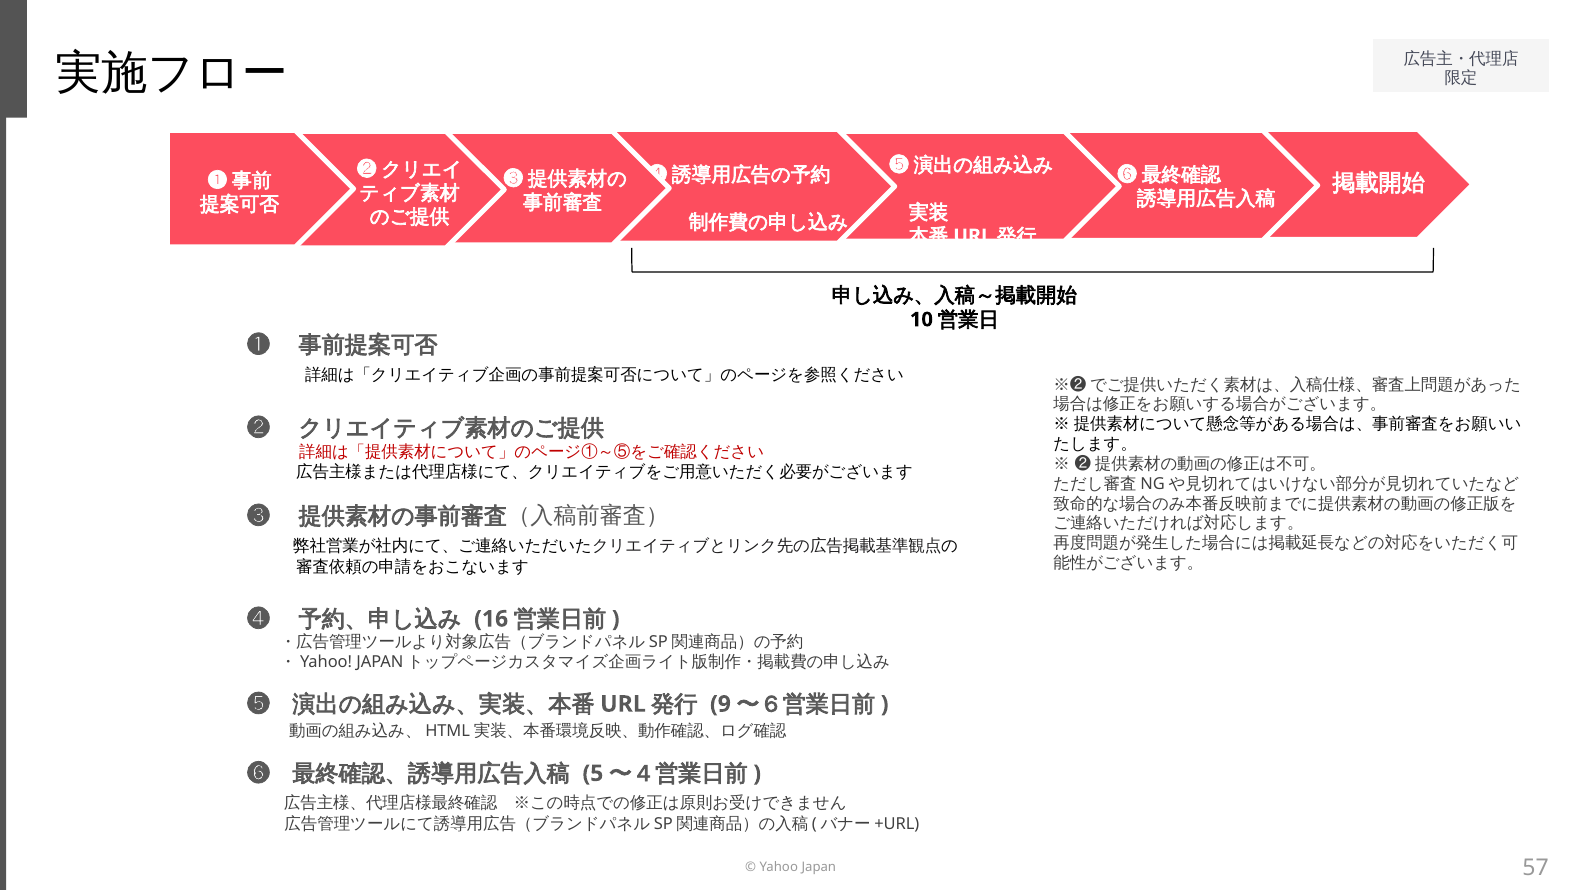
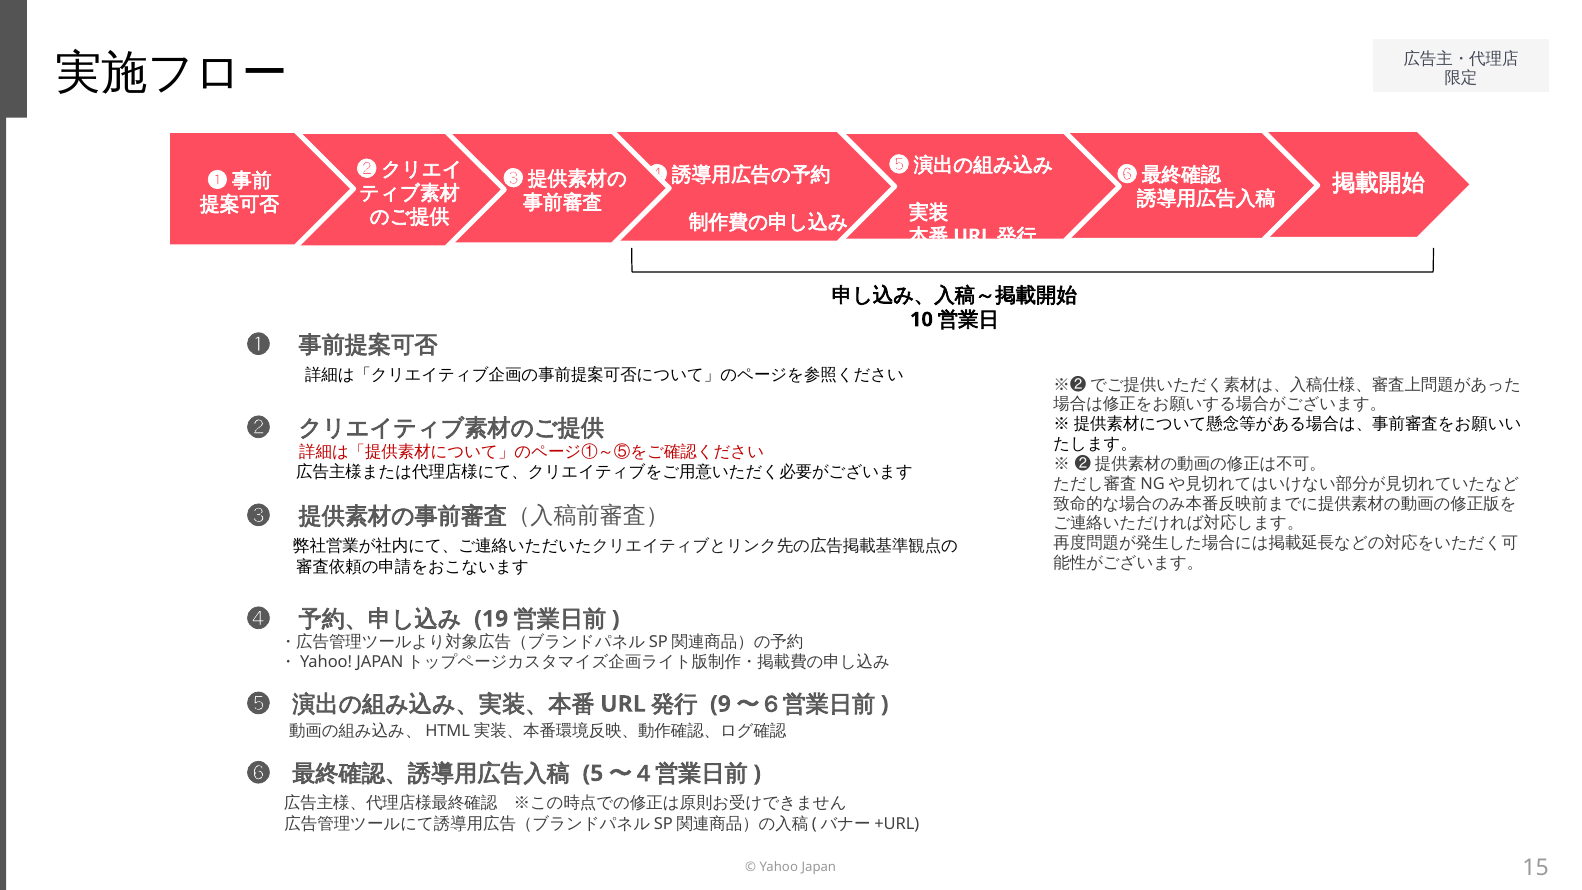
16: 16 -> 19
57: 57 -> 15
